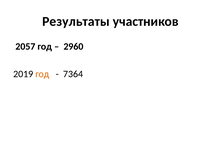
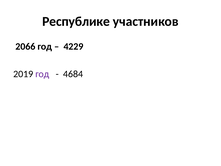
Результаты: Результаты -> Республике
2057: 2057 -> 2066
2960: 2960 -> 4229
год at (42, 74) colour: orange -> purple
7364: 7364 -> 4684
